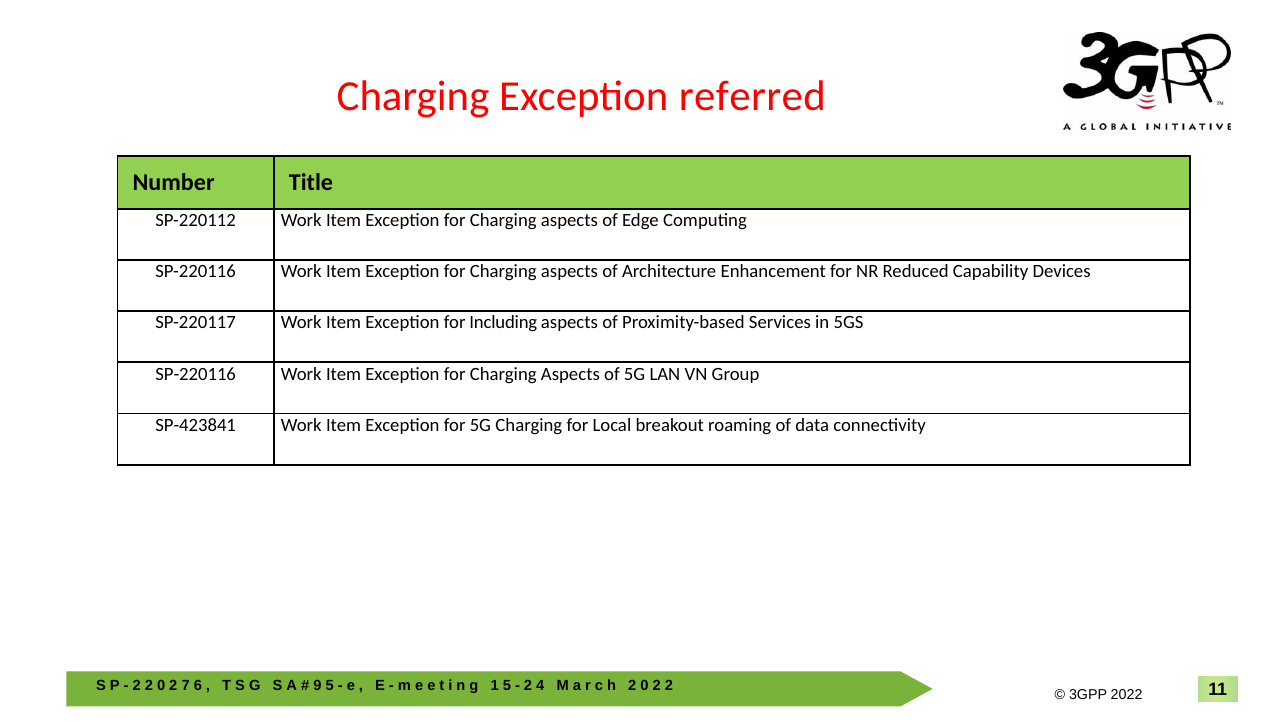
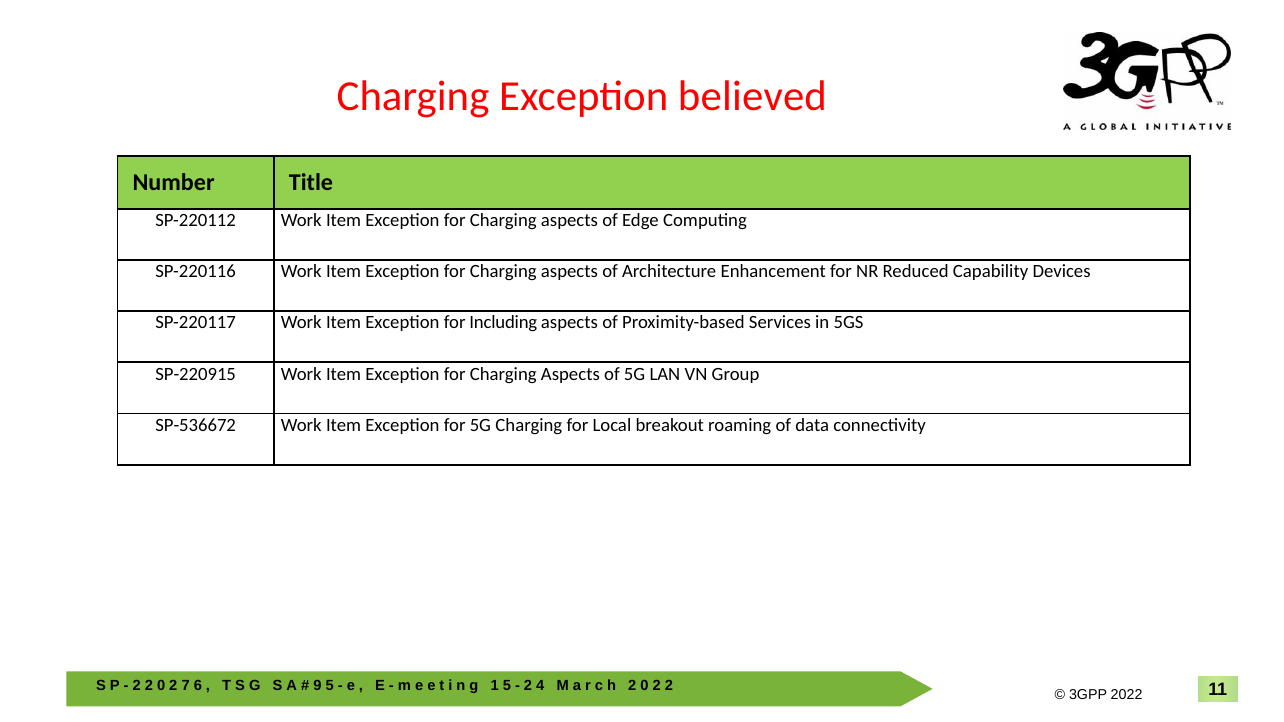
referred: referred -> believed
SP-220116 at (196, 374): SP-220116 -> SP-220915
SP-423841: SP-423841 -> SP-536672
